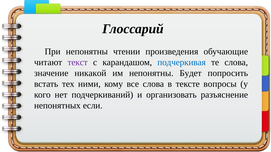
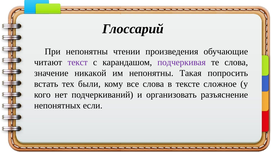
подчеркивая colour: blue -> purple
Будет: Будет -> Такая
ними: ними -> были
вопросы: вопросы -> сложное
